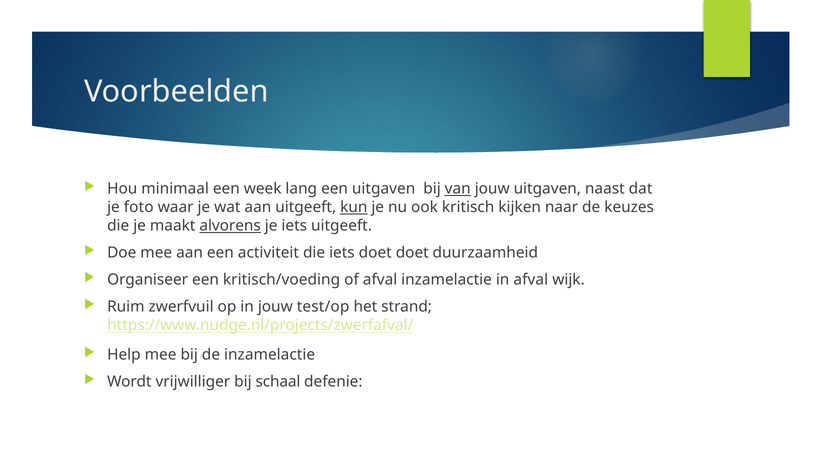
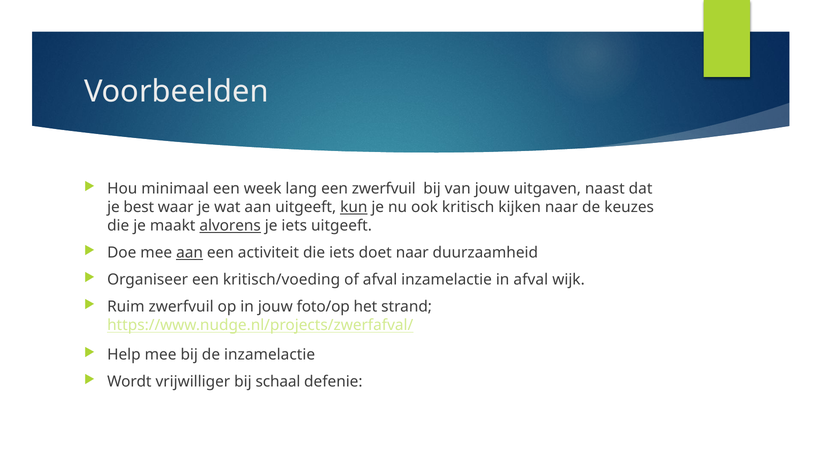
een uitgaven: uitgaven -> zwerfvuil
van underline: present -> none
foto: foto -> best
aan at (190, 253) underline: none -> present
doet doet: doet -> naar
test/op: test/op -> foto/op
